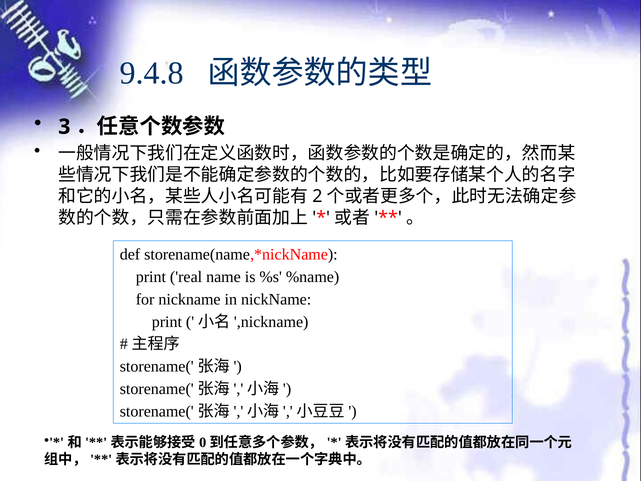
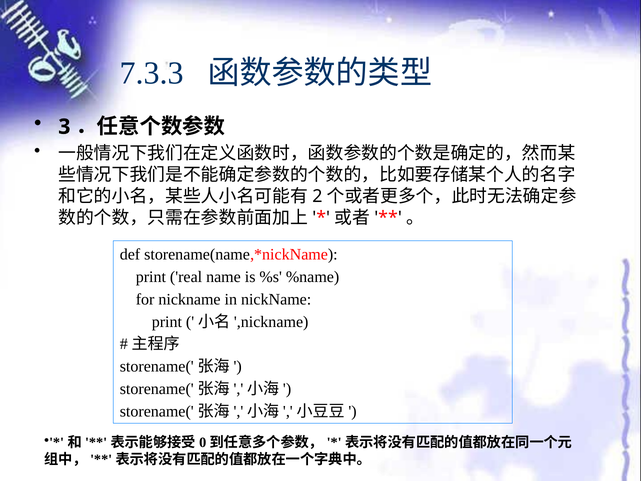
9.4.8: 9.4.8 -> 7.3.3
